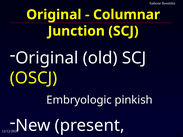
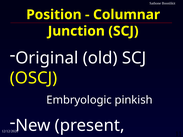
Original at (54, 15): Original -> Position
